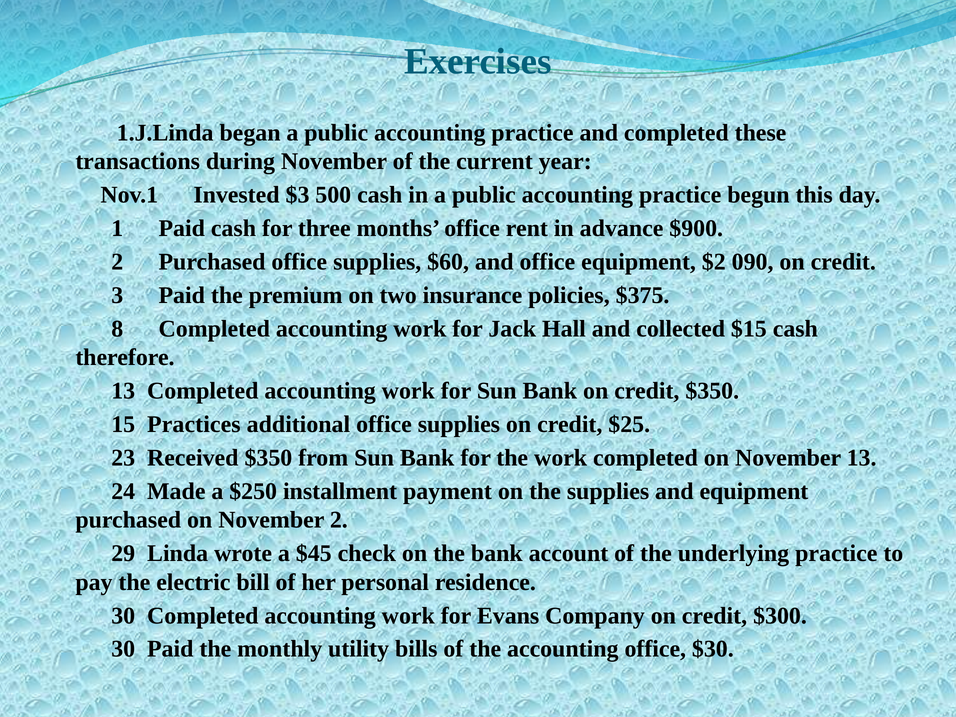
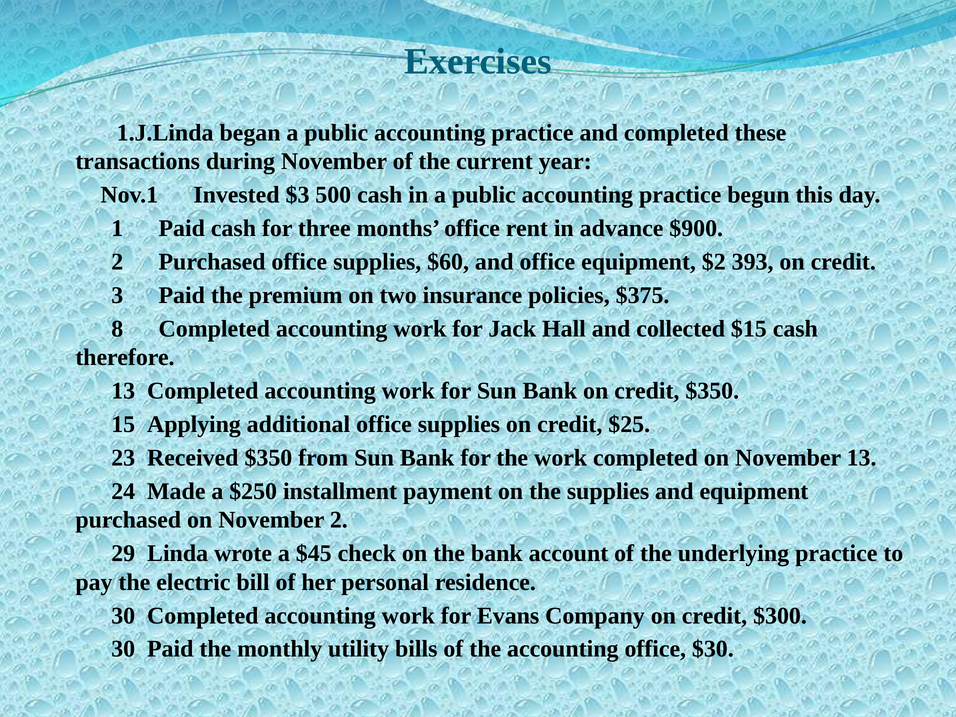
090: 090 -> 393
Practices: Practices -> Applying
